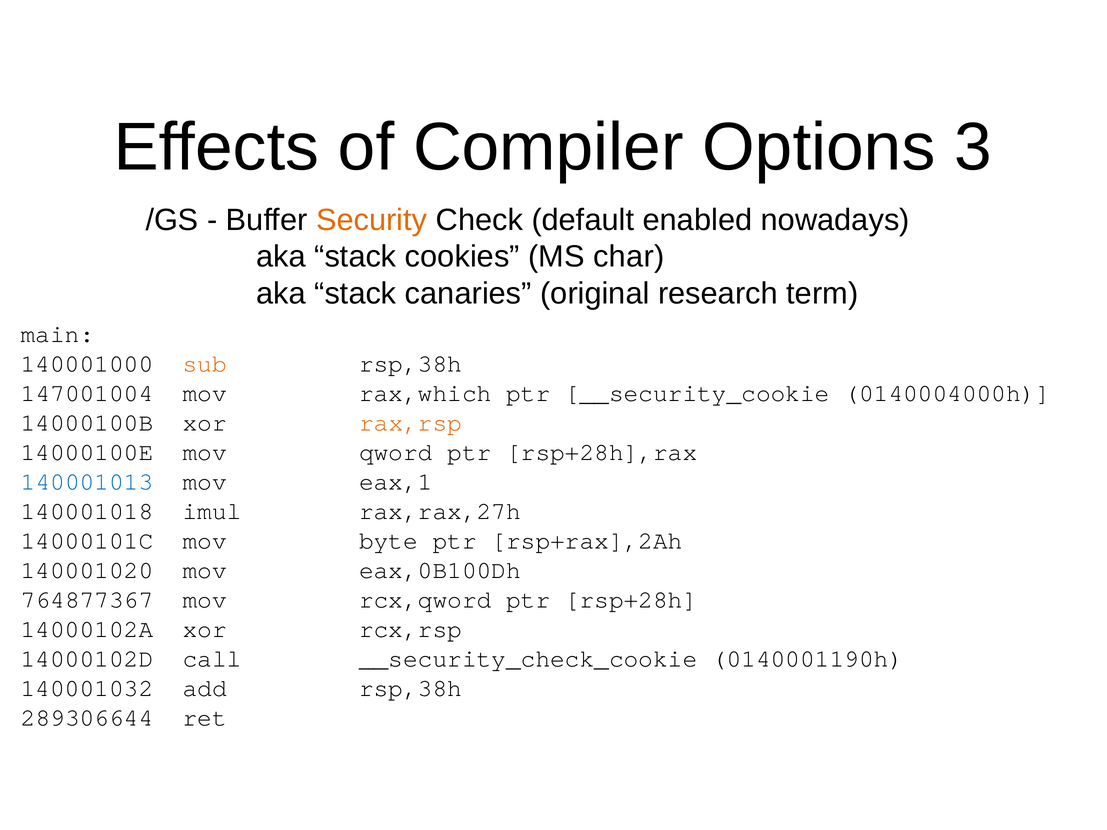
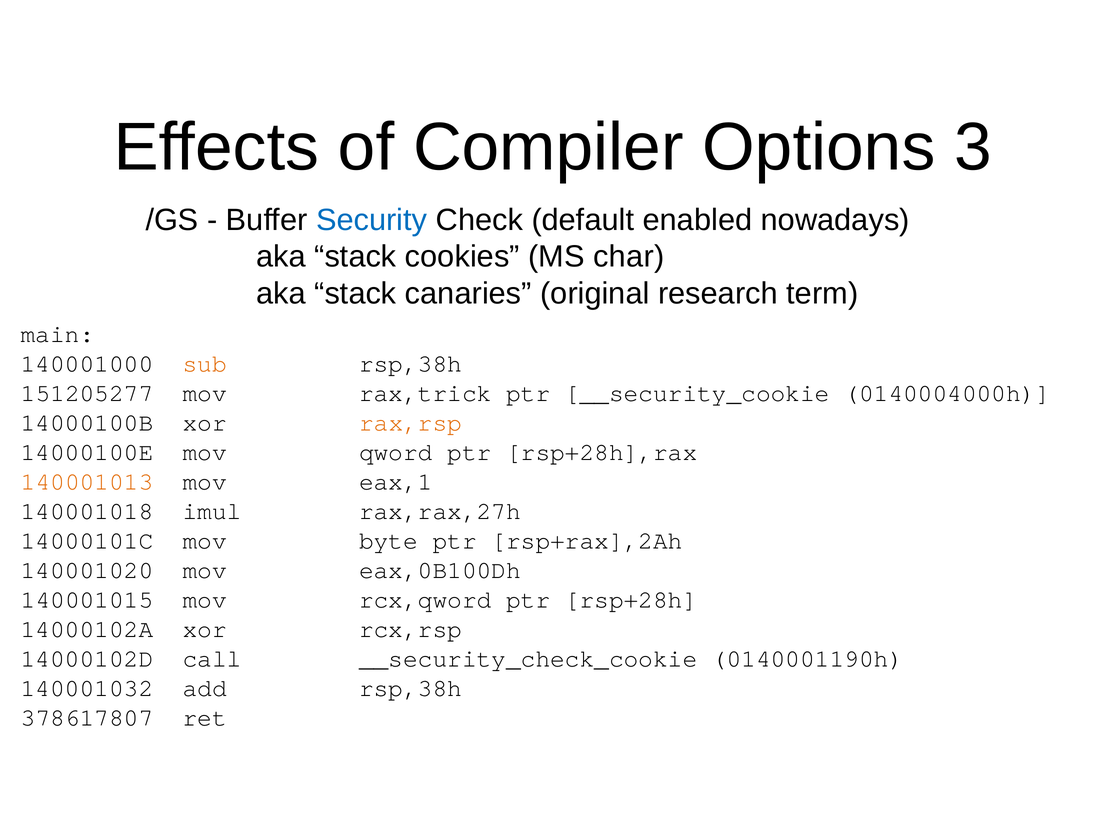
Security colour: orange -> blue
147001004: 147001004 -> 151205277
rax,which: rax,which -> rax,trick
140001013 colour: blue -> orange
764877367: 764877367 -> 140001015
289306644: 289306644 -> 378617807
